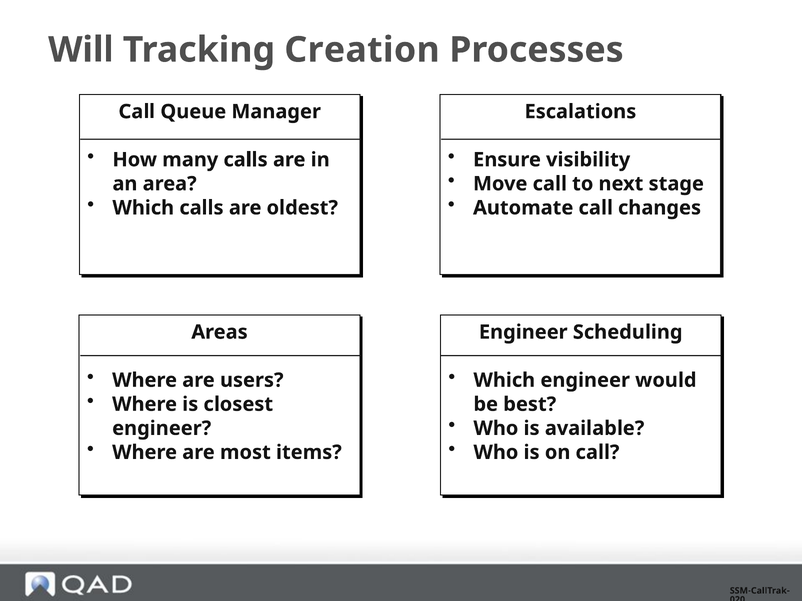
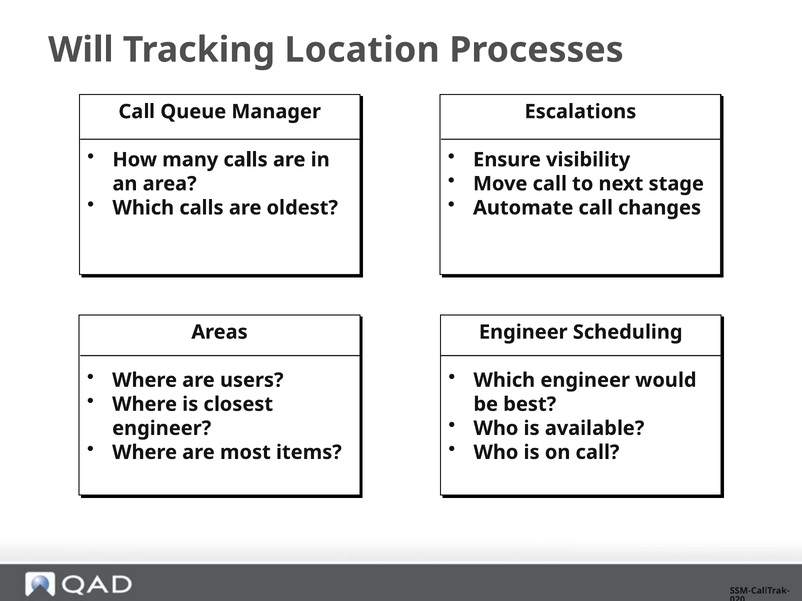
Creation: Creation -> Location
